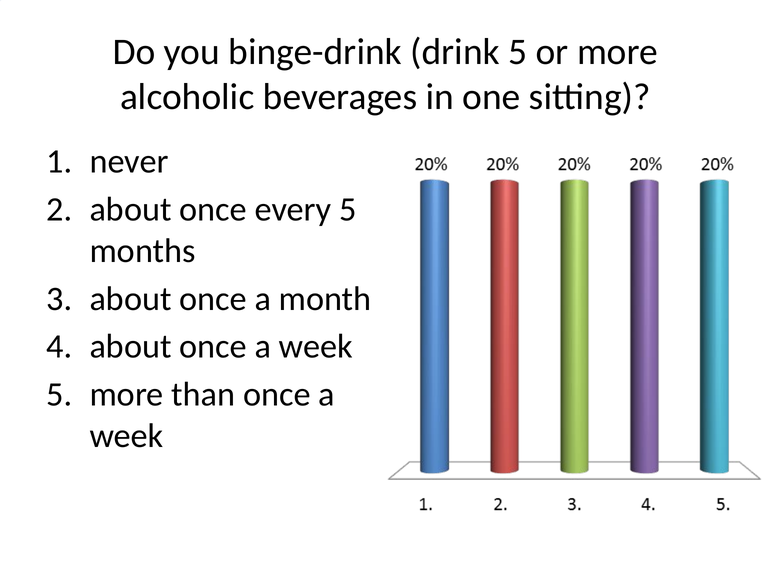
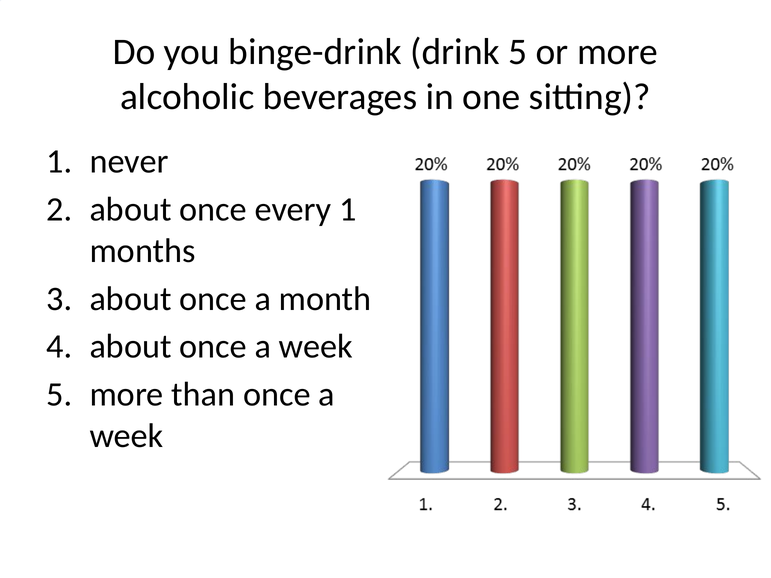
every 5: 5 -> 1
